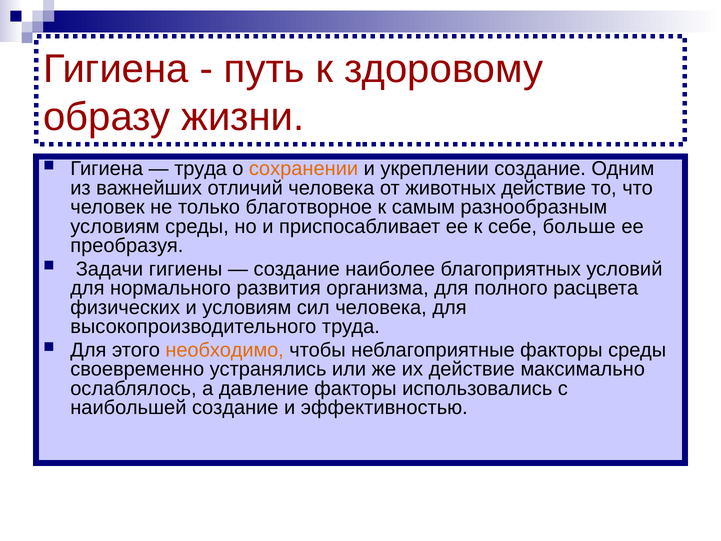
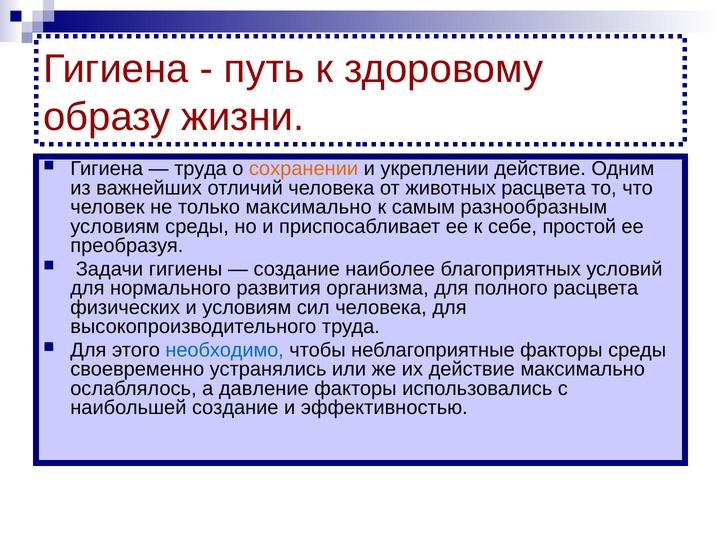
укреплении создание: создание -> действие
животных действие: действие -> расцвета
только благотворное: благотворное -> максимально
больше: больше -> простой
необходимо colour: orange -> blue
